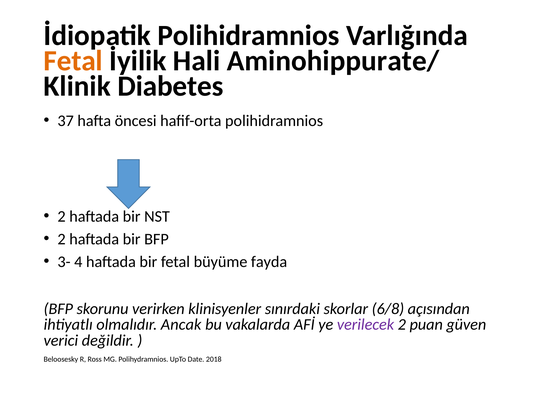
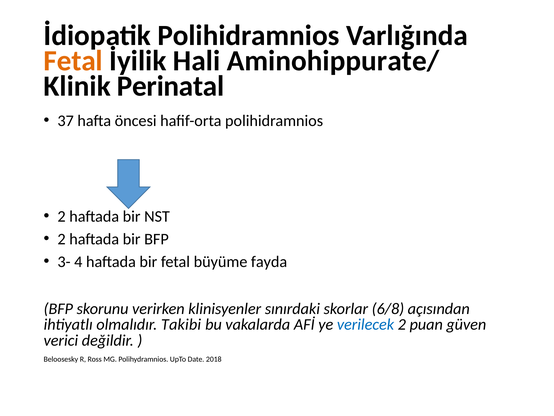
Diabetes: Diabetes -> Perinatal
Ancak: Ancak -> Takibi
verilecek colour: purple -> blue
